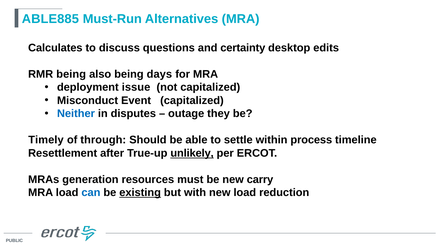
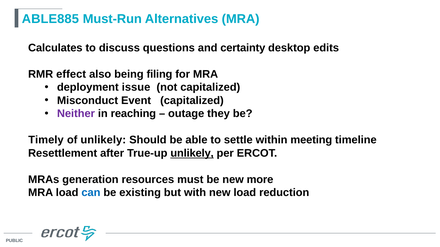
RMR being: being -> effect
days: days -> filing
Neither colour: blue -> purple
disputes: disputes -> reaching
of through: through -> unlikely
process: process -> meeting
carry: carry -> more
existing underline: present -> none
